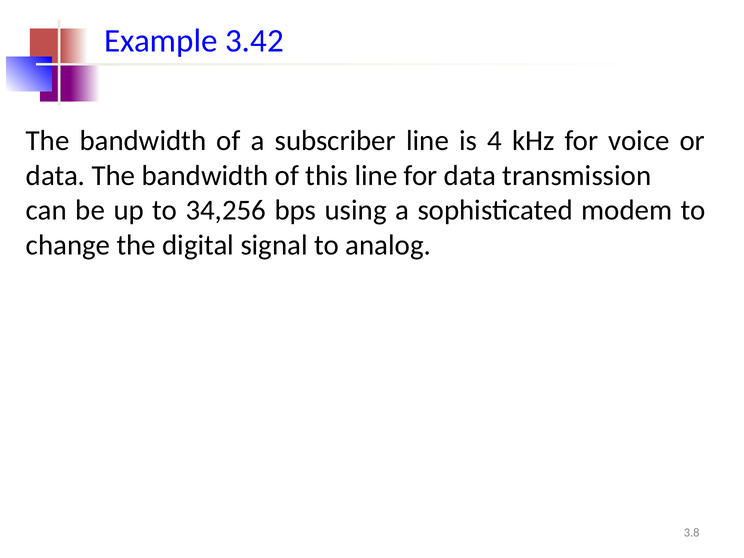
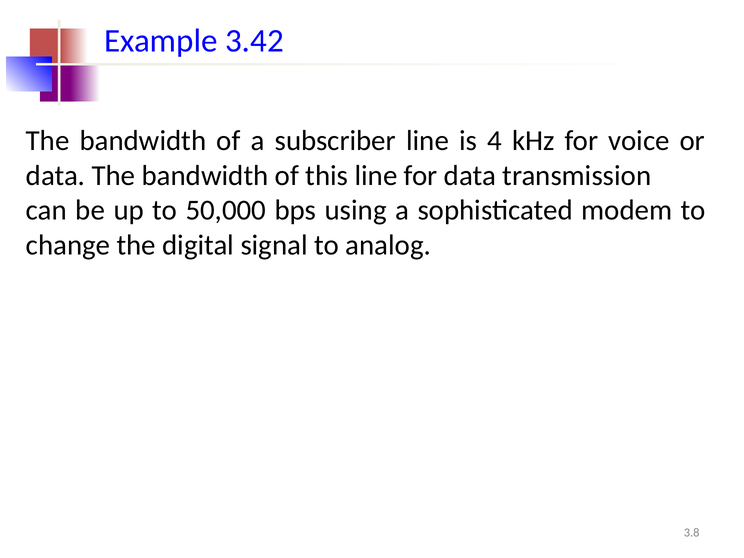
34,256: 34,256 -> 50,000
